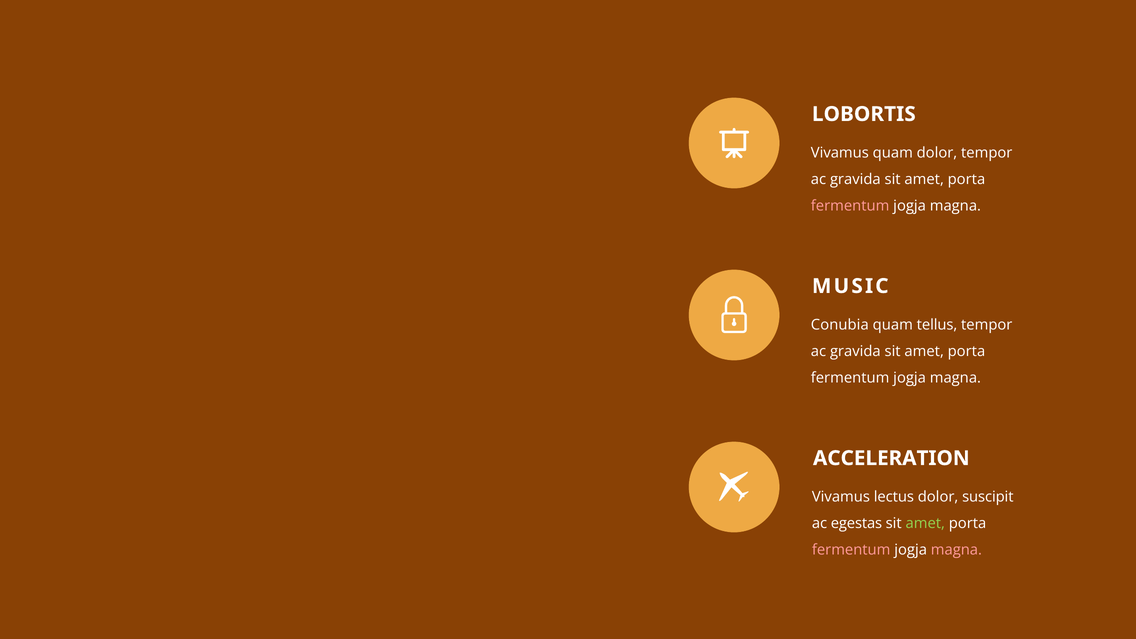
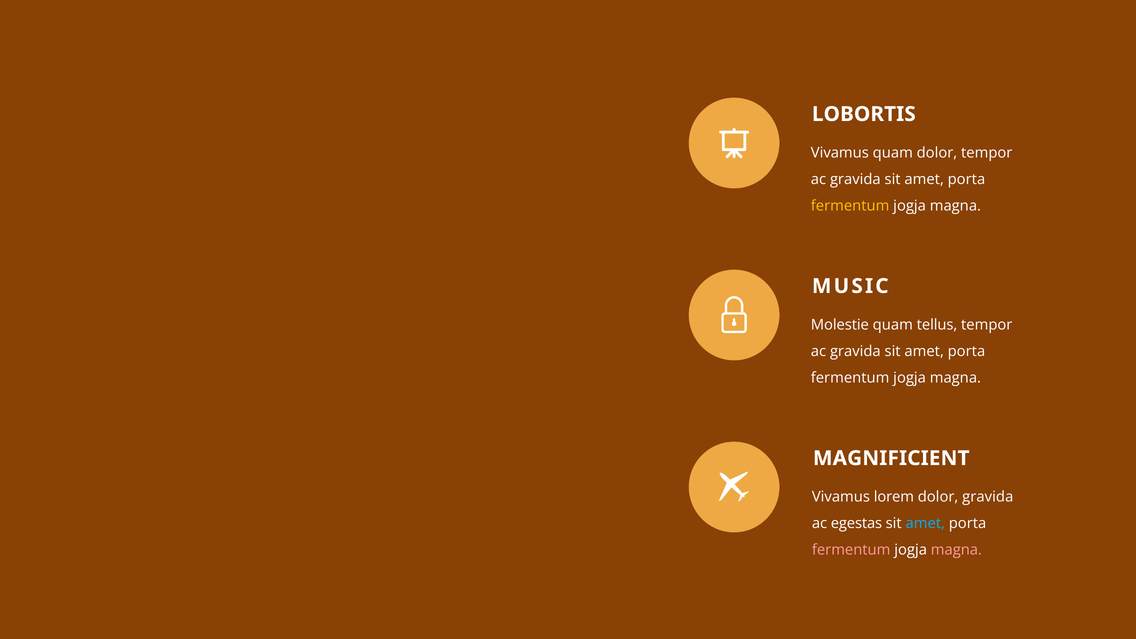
fermentum at (850, 206) colour: pink -> yellow
Conubia: Conubia -> Molestie
ACCELERATION: ACCELERATION -> MAGNIFICIENT
lectus: lectus -> lorem
dolor suscipit: suscipit -> gravida
amet at (925, 523) colour: light green -> light blue
